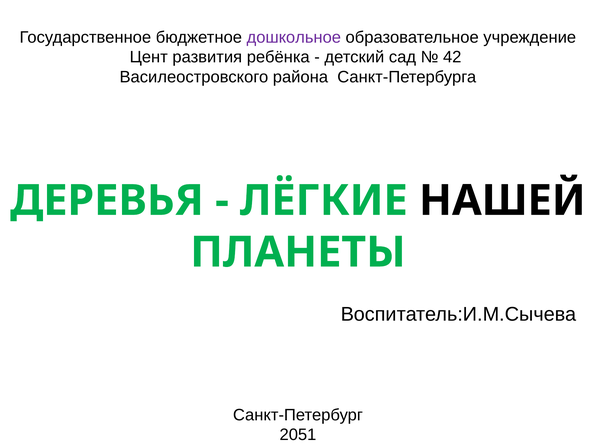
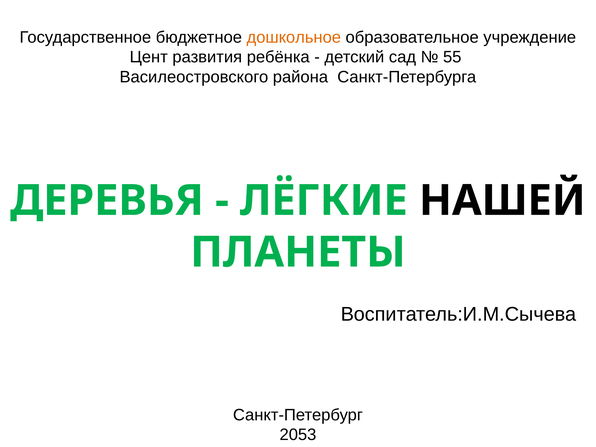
дошкольное colour: purple -> orange
42: 42 -> 55
2051: 2051 -> 2053
